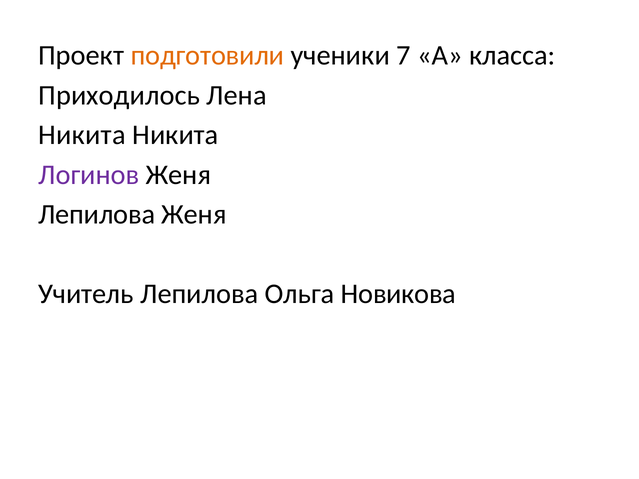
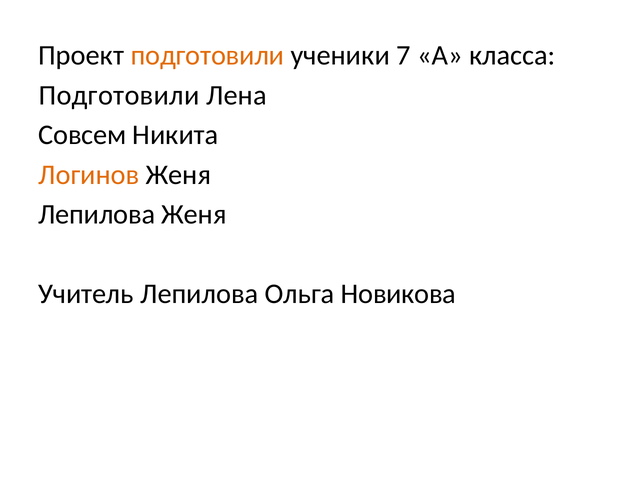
Приходилось at (119, 95): Приходилось -> Подготовили
Никита at (82, 135): Никита -> Совсем
Логинов colour: purple -> orange
